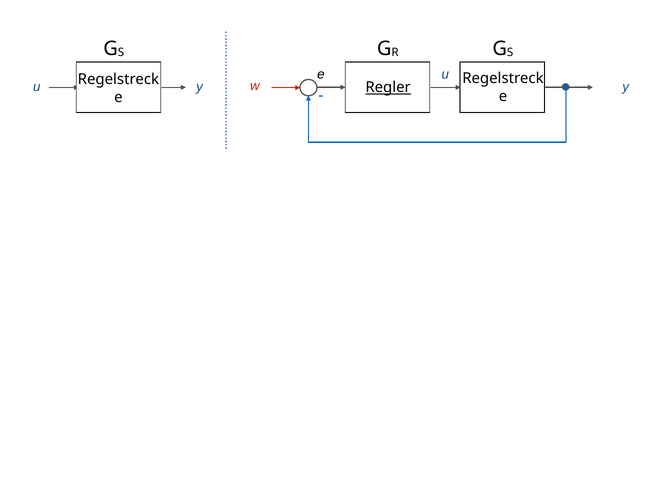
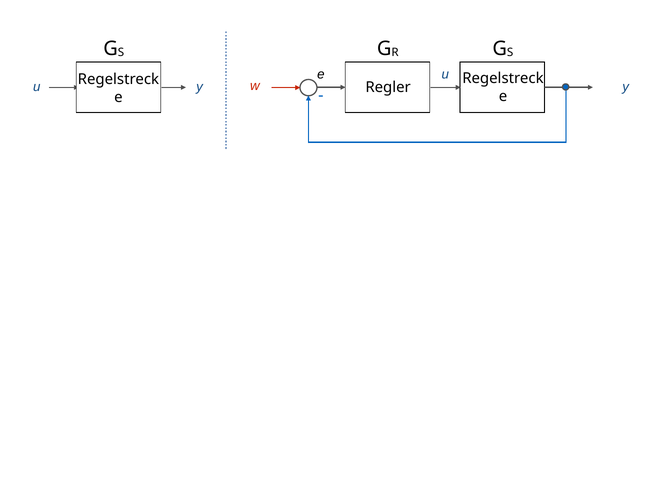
Regler underline: present -> none
